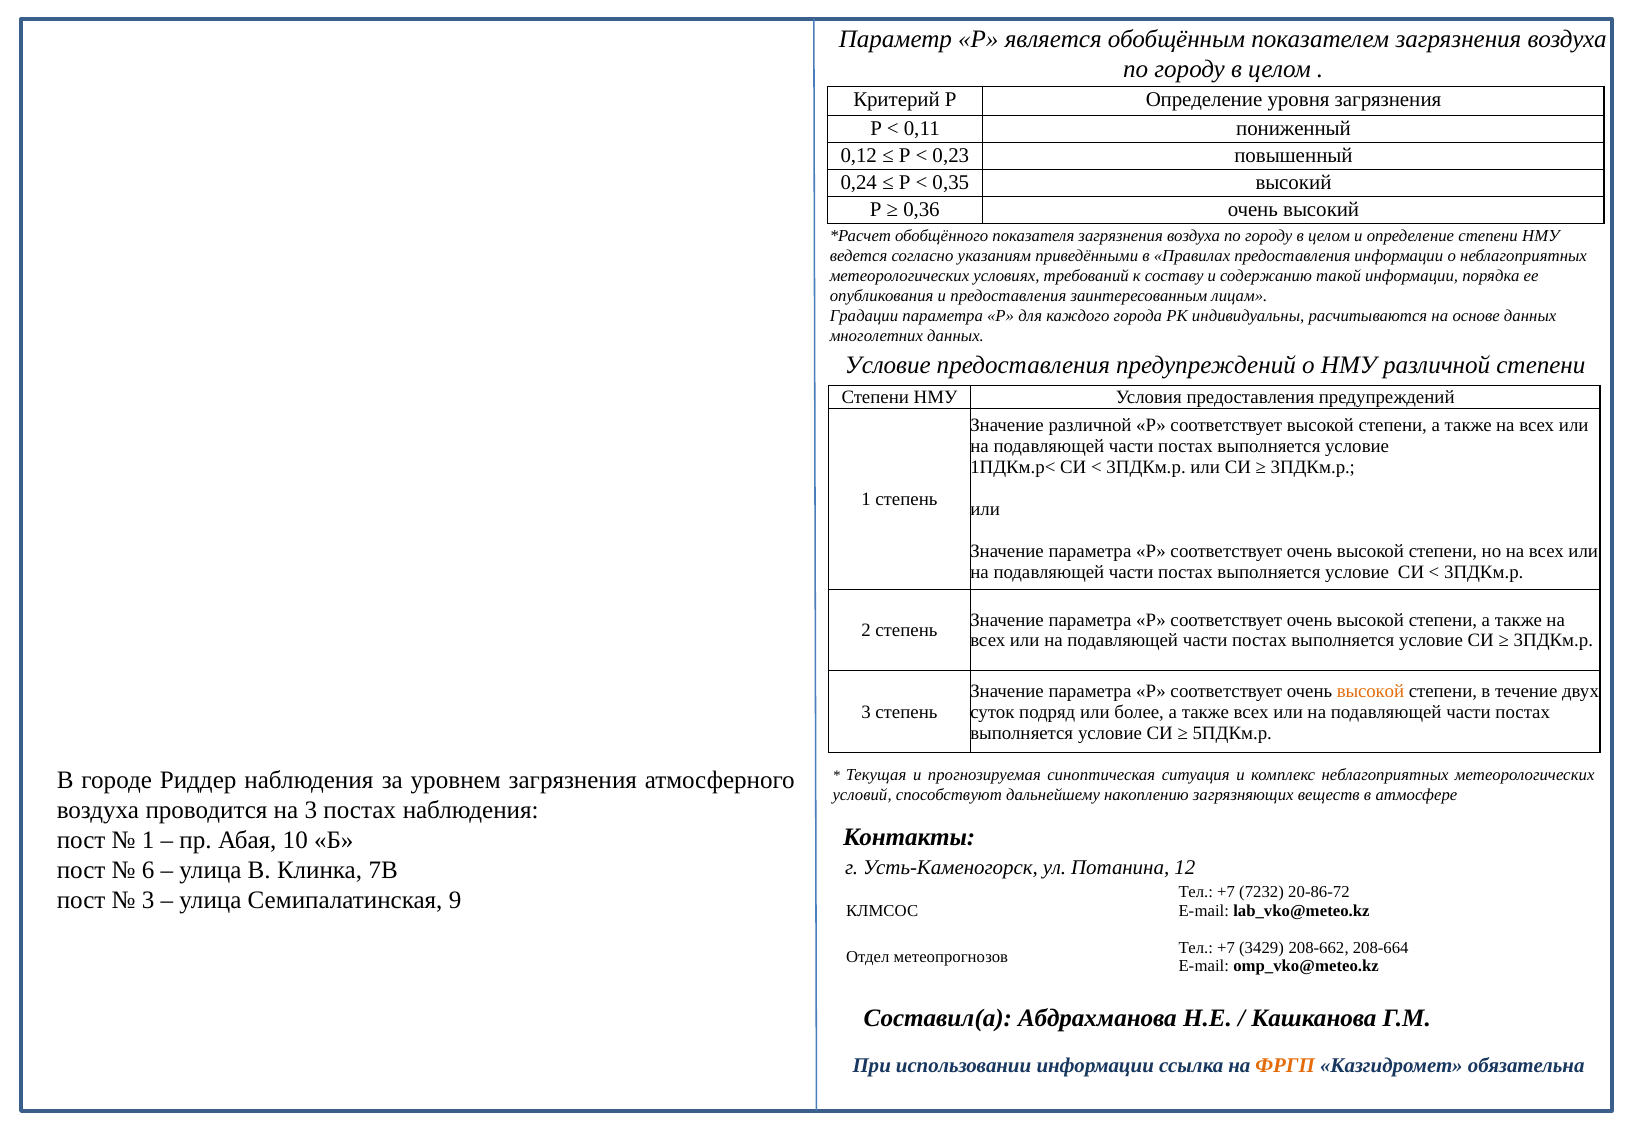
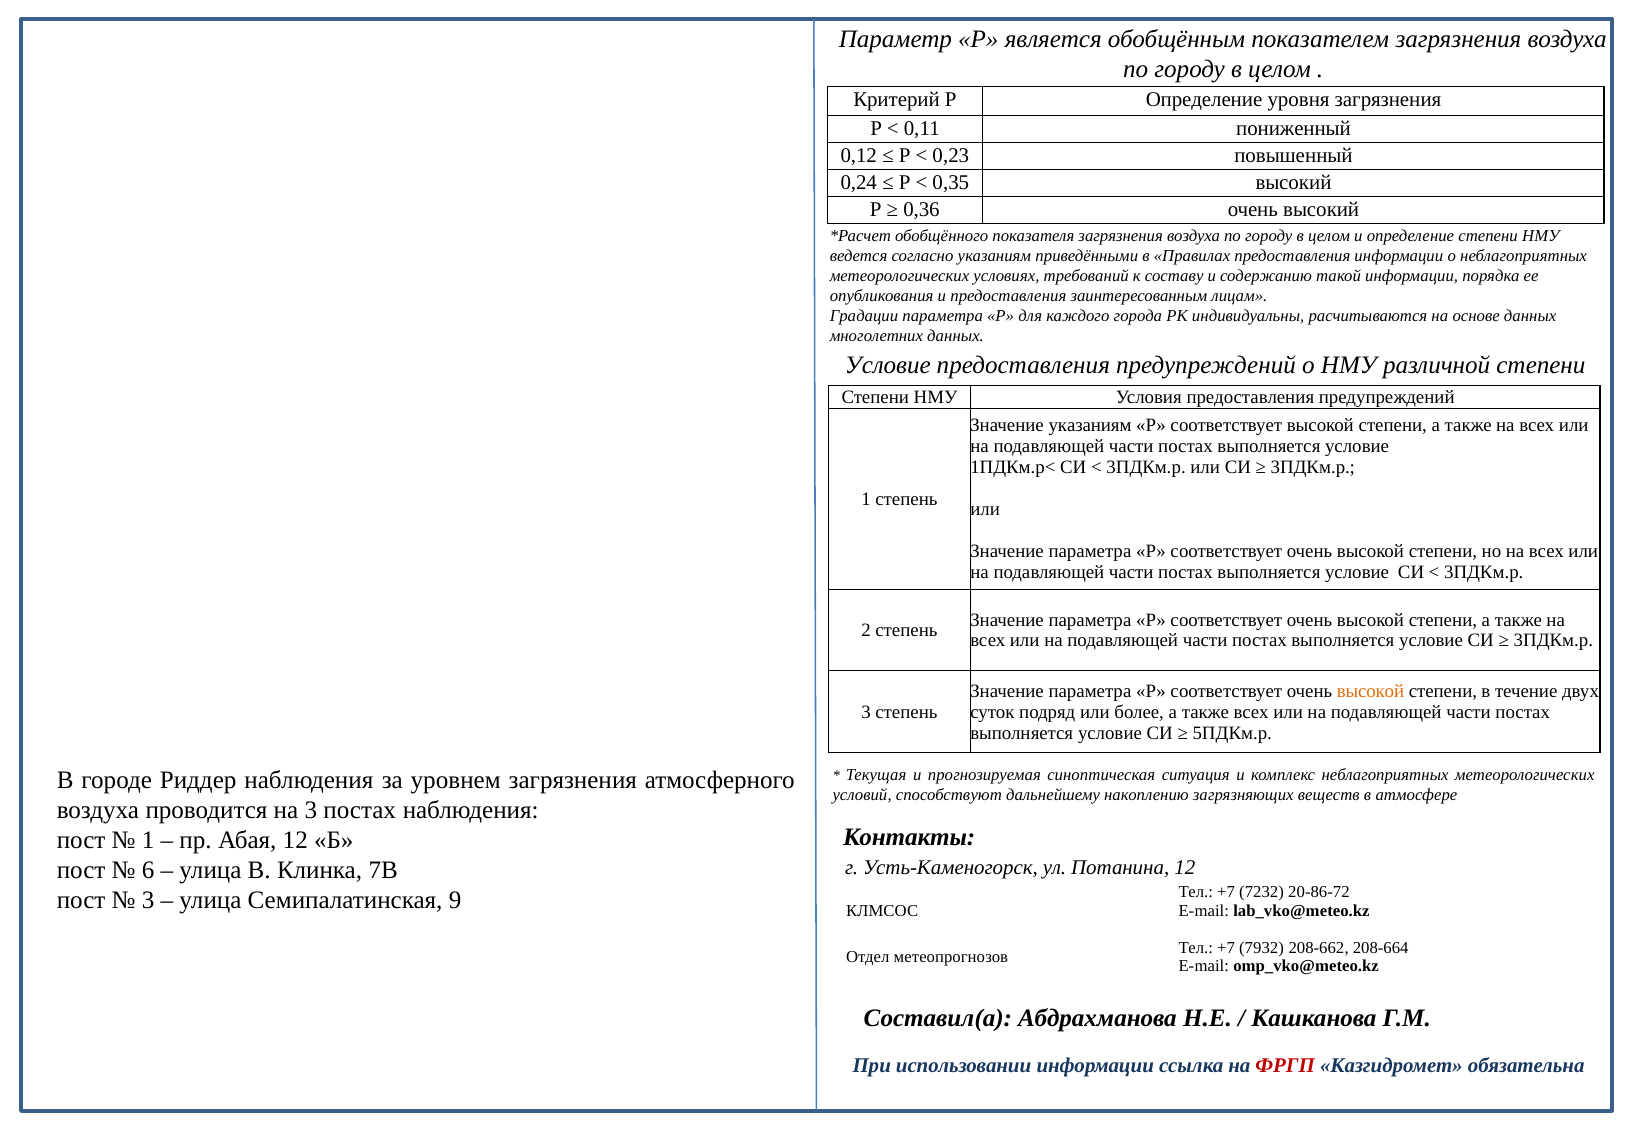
Значение различной: различной -> указаниям
Абая 10: 10 -> 12
3429: 3429 -> 7932
ФРГП colour: orange -> red
